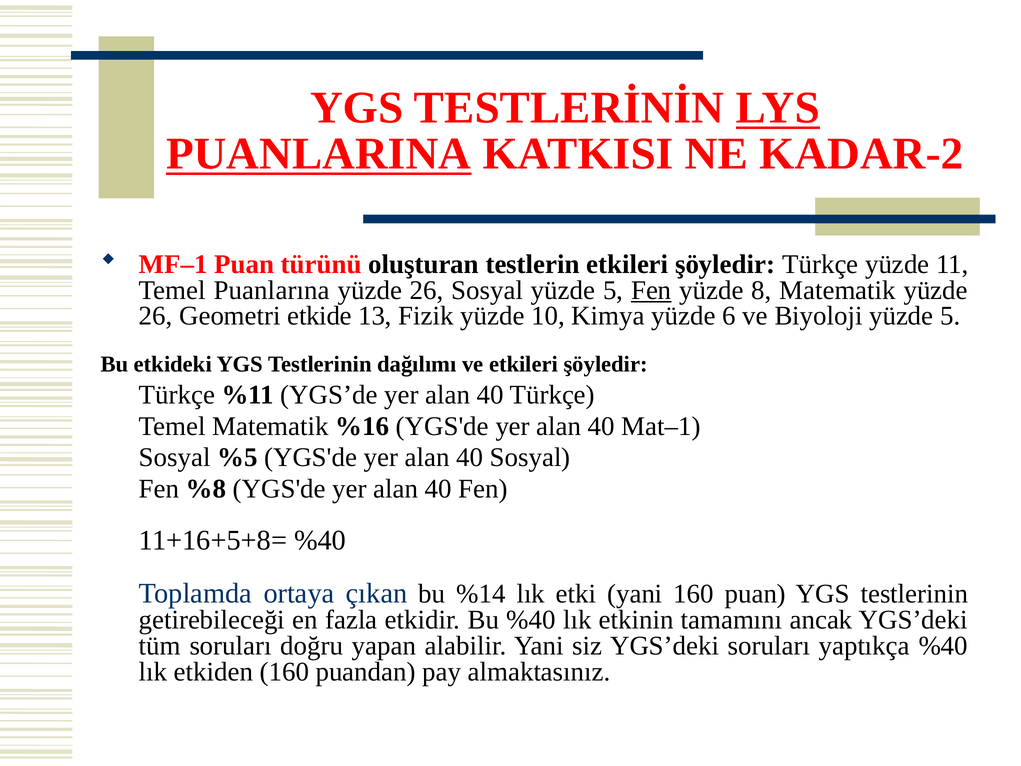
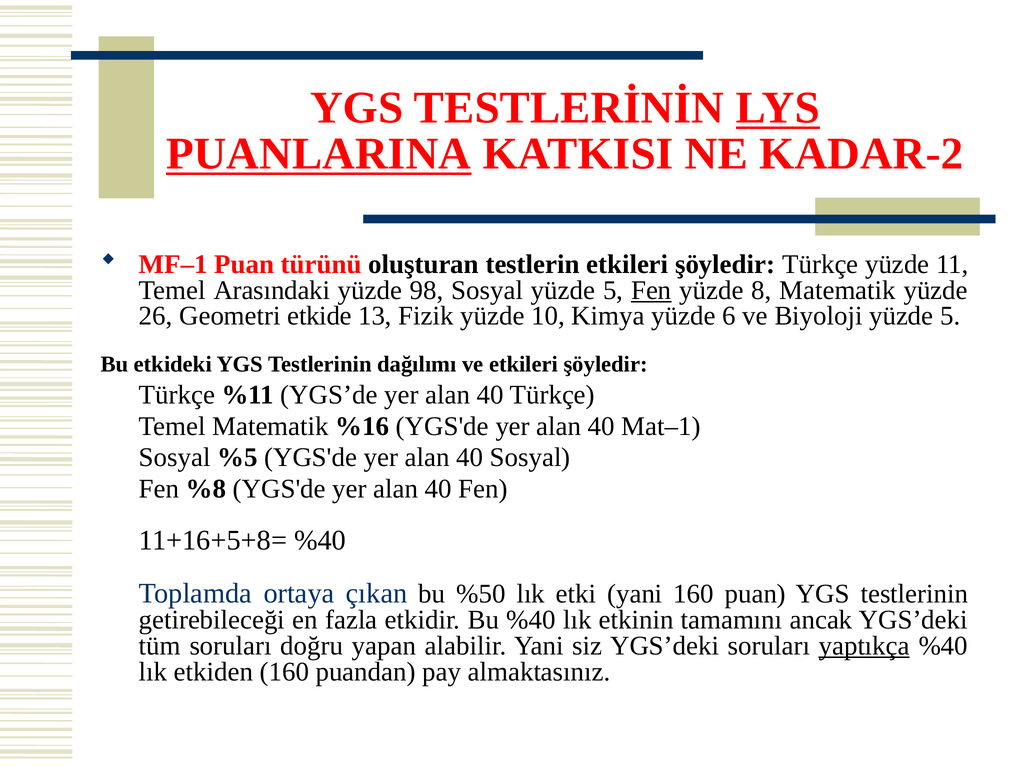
Puanlarına: Puanlarına -> Arasındaki
26 at (427, 290): 26 -> 98
%14: %14 -> %50
yaptıkça underline: none -> present
